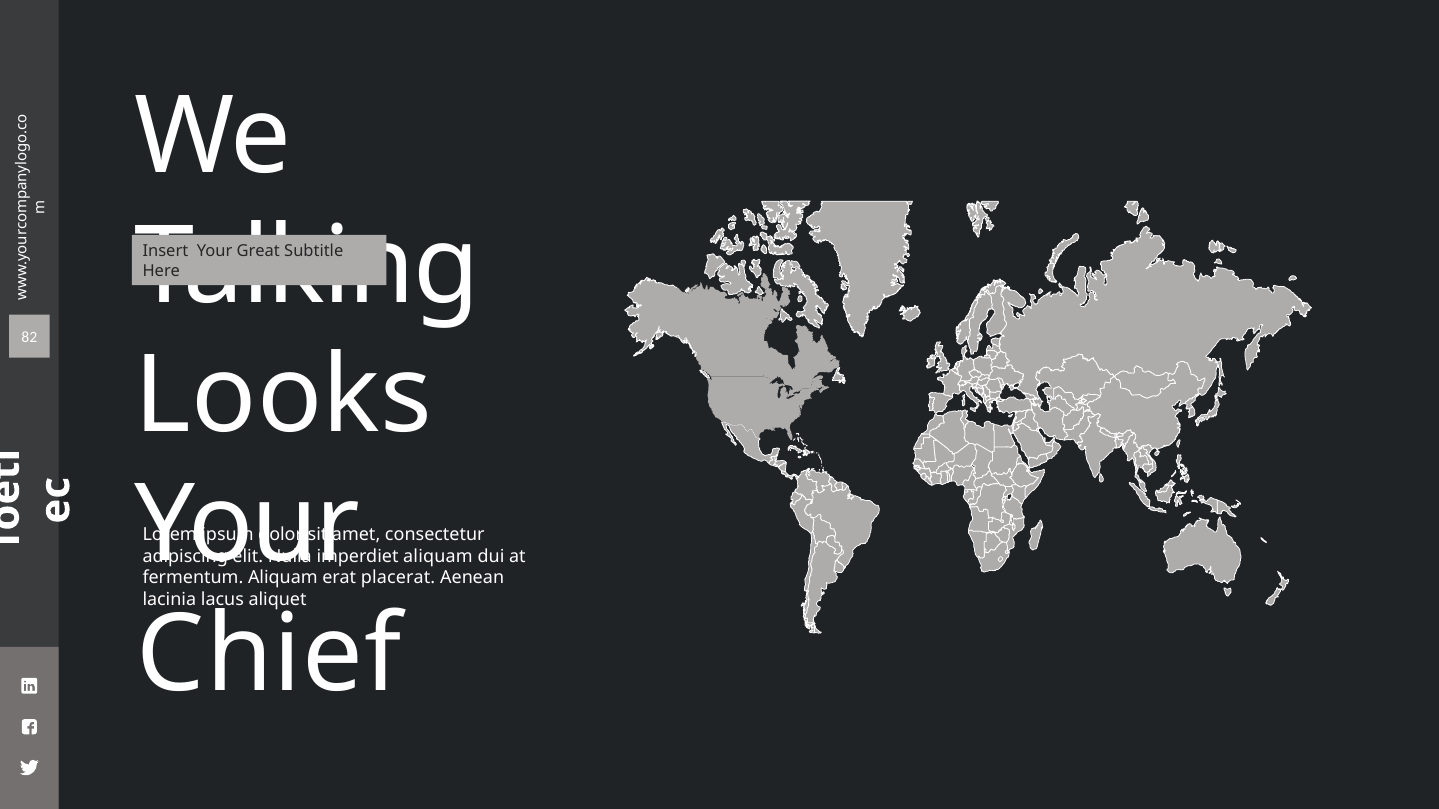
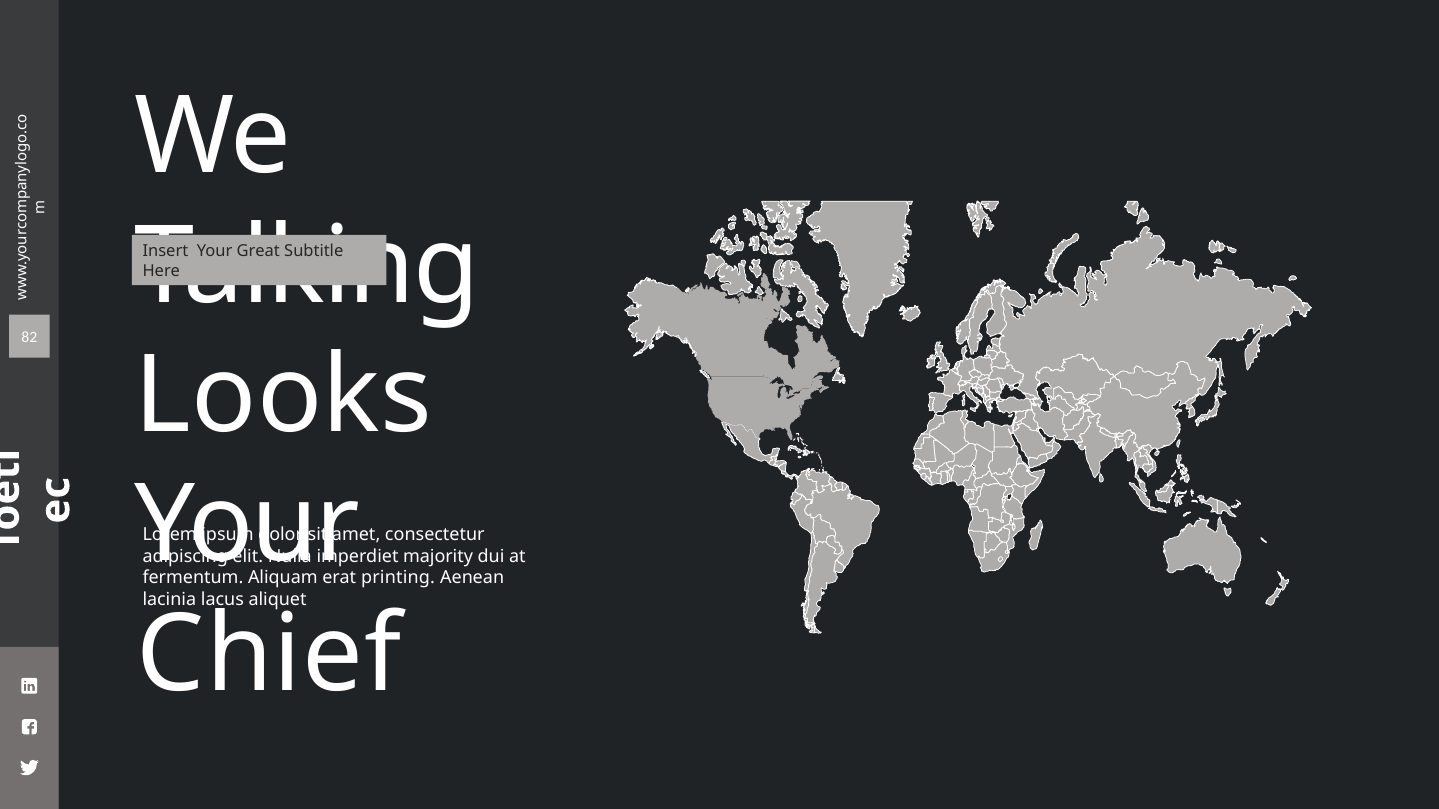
aliquam at (438, 556): aliquam -> majority
placerat: placerat -> printing
